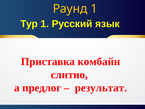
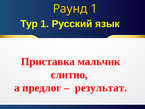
комбайн: комбайн -> мальчик
